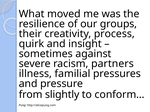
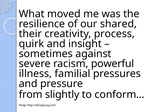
groups: groups -> shared
partners: partners -> powerful
